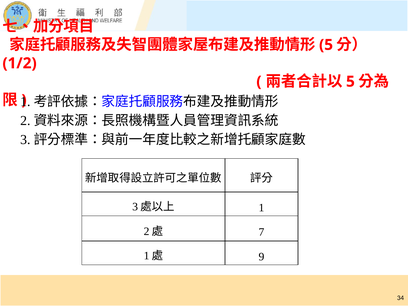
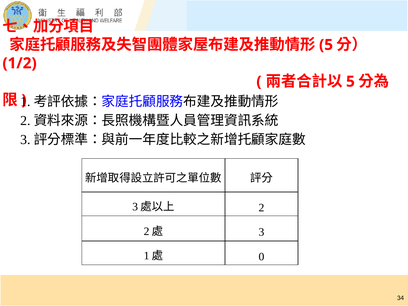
1: 1 -> 2
7: 7 -> 3
9: 9 -> 0
